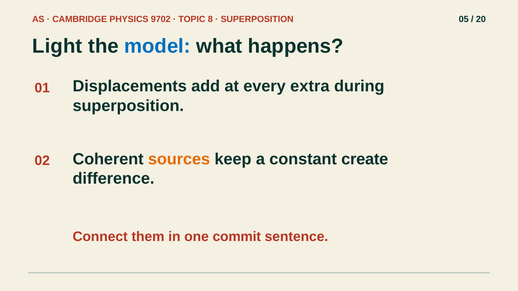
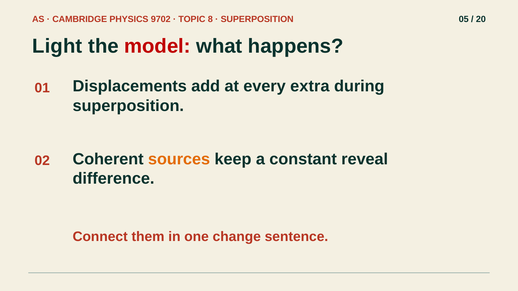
model colour: blue -> red
create: create -> reveal
commit: commit -> change
